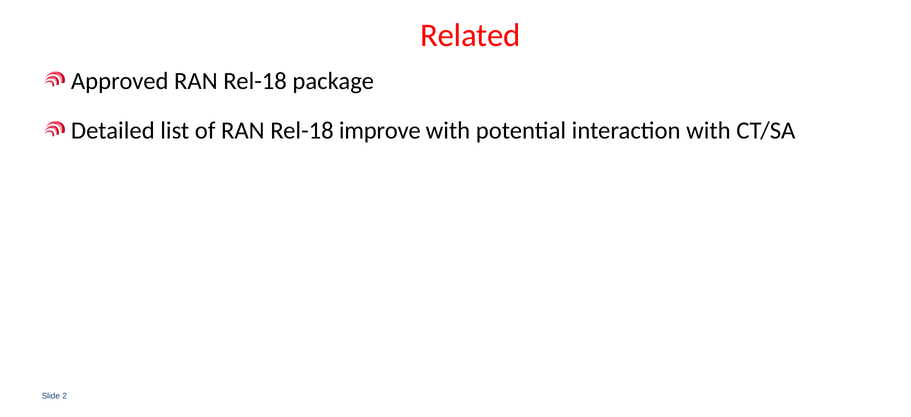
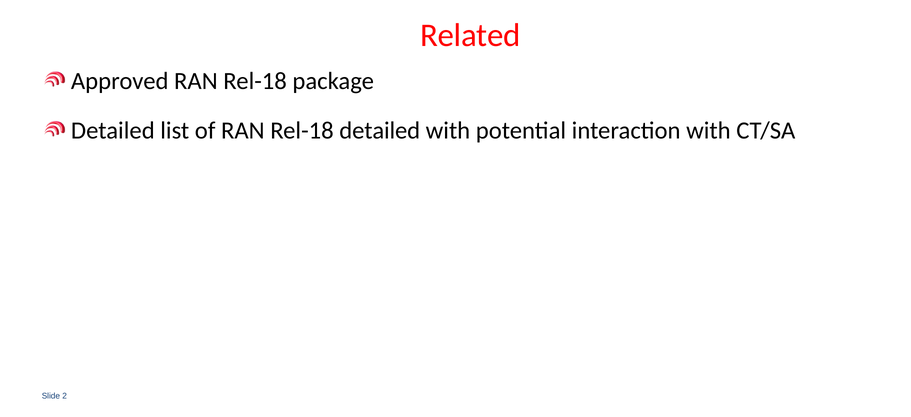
Rel-18 improve: improve -> detailed
